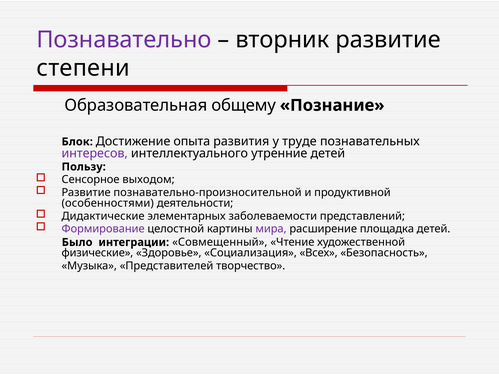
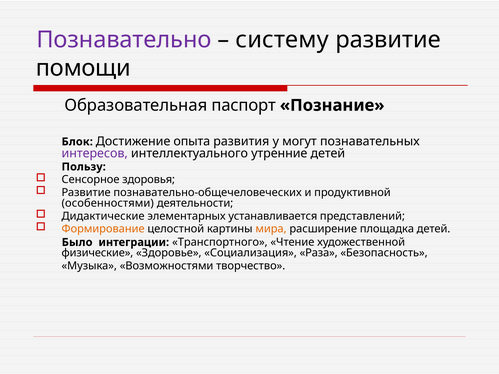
вторник: вторник -> систему
степени: степени -> помощи
общему: общему -> паспорт
труде: труде -> могут
выходом: выходом -> здоровья
познавательно-произносительной: познавательно-произносительной -> познавательно-общечеловеческих
заболеваемости: заболеваемости -> устанавливается
Формирование colour: purple -> orange
мира colour: purple -> orange
Совмещенный: Совмещенный -> Транспортного
Всех: Всех -> Раза
Представителей: Представителей -> Возможностями
